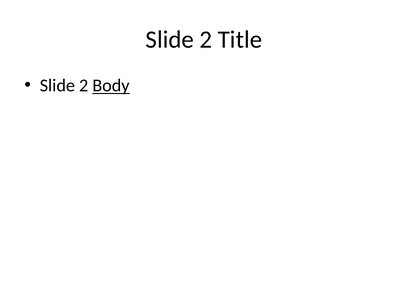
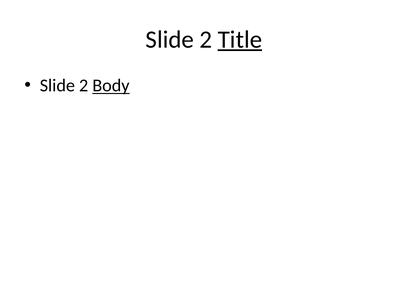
Title underline: none -> present
